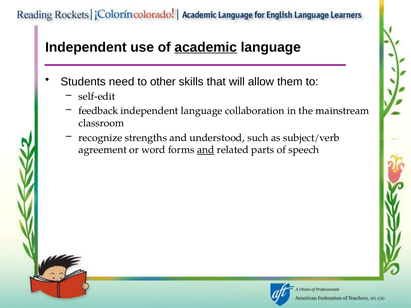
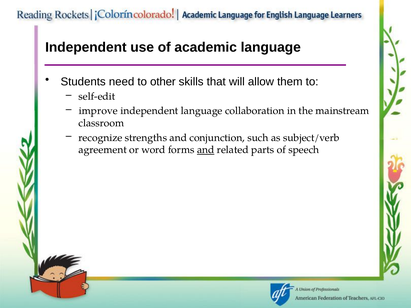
academic underline: present -> none
feedback: feedback -> improve
understood: understood -> conjunction
